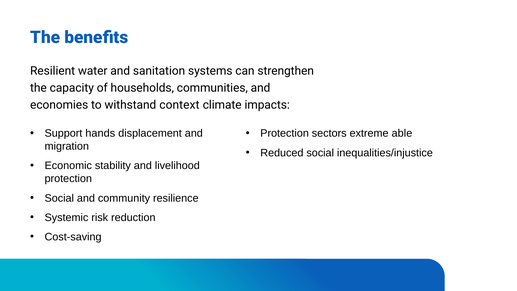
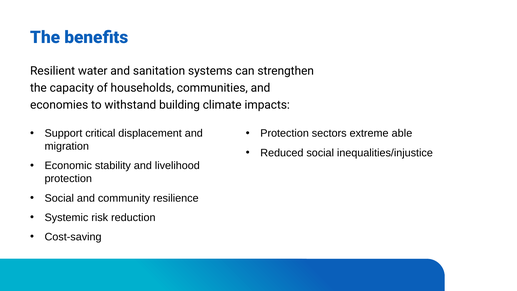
context: context -> building
hands: hands -> critical
